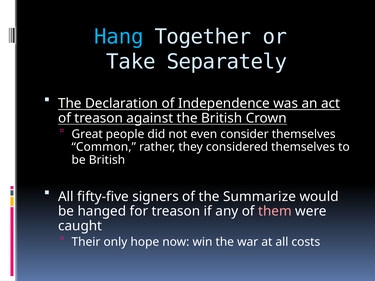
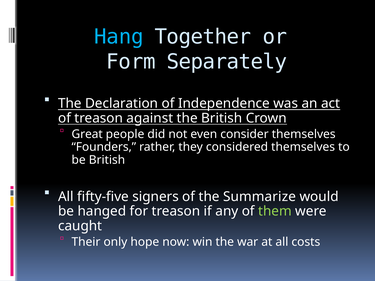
Take: Take -> Form
Common: Common -> Founders
them colour: pink -> light green
